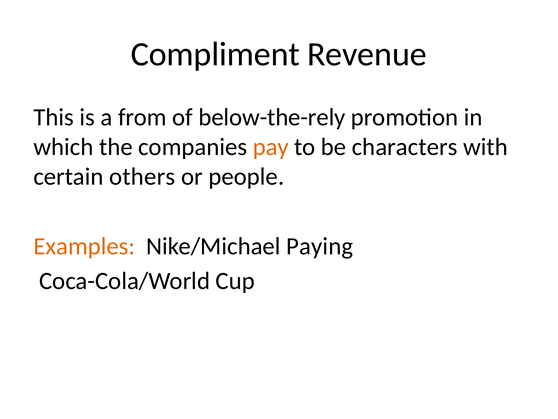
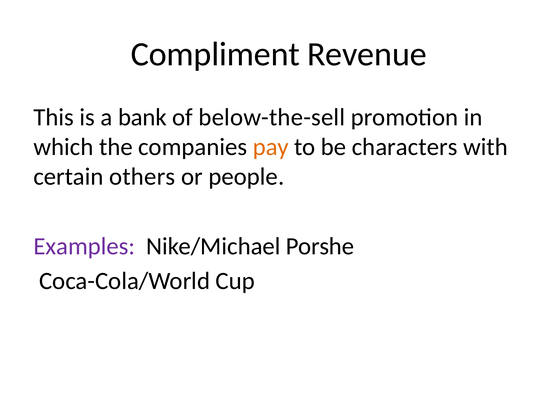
from: from -> bank
below-the-rely: below-the-rely -> below-the-sell
Examples colour: orange -> purple
Paying: Paying -> Porshe
